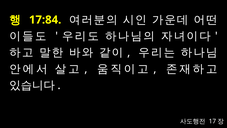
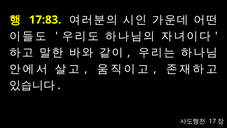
17:84: 17:84 -> 17:83
